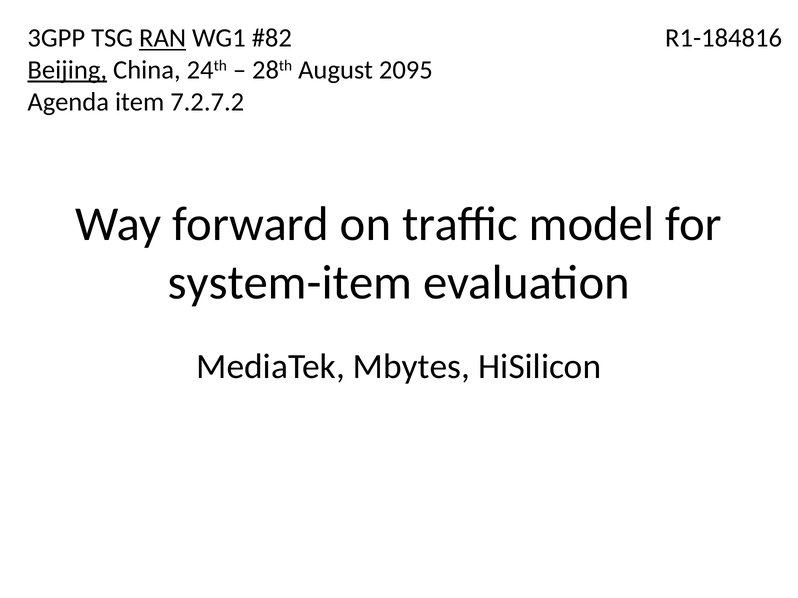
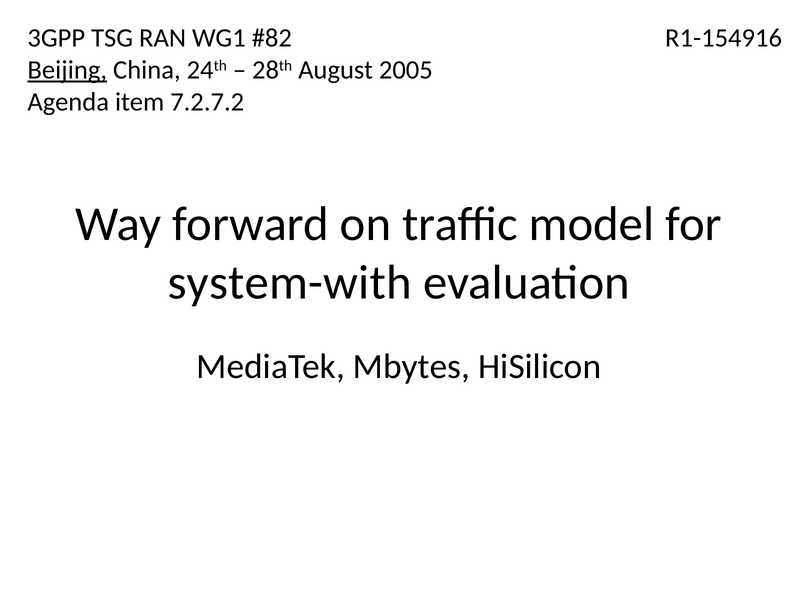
RAN underline: present -> none
R1-184816: R1-184816 -> R1-154916
2095: 2095 -> 2005
system-item: system-item -> system-with
